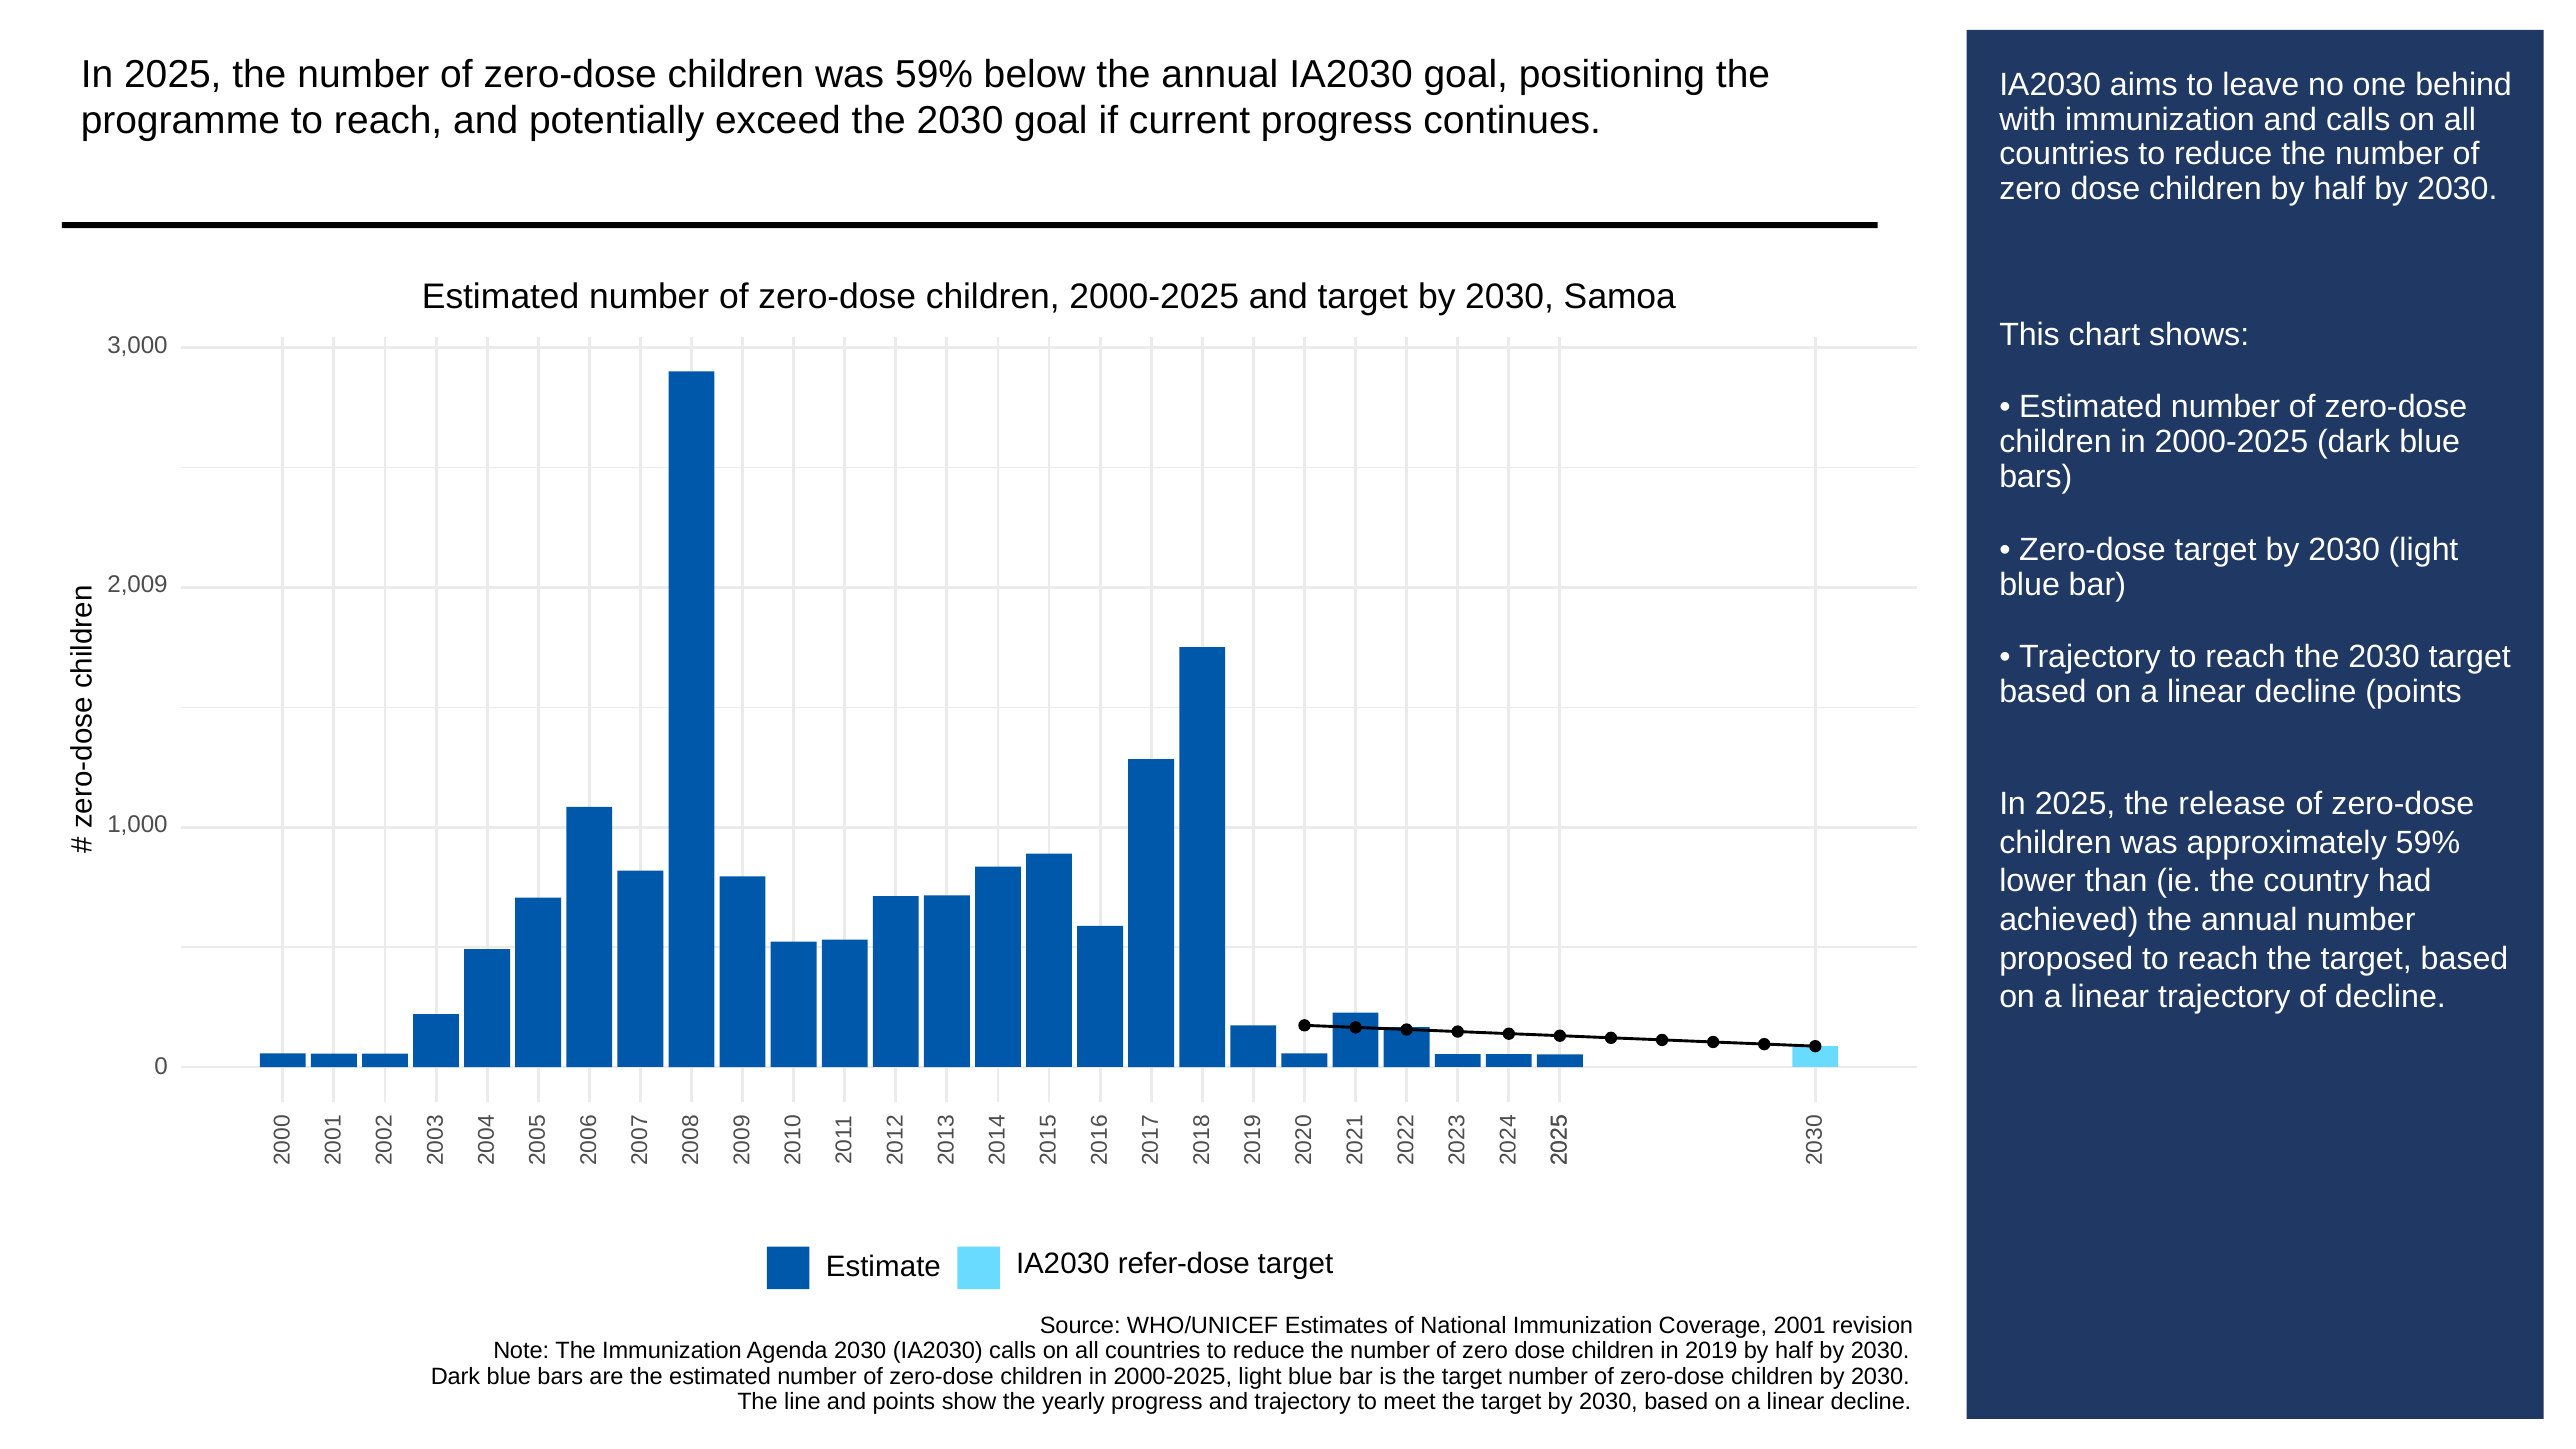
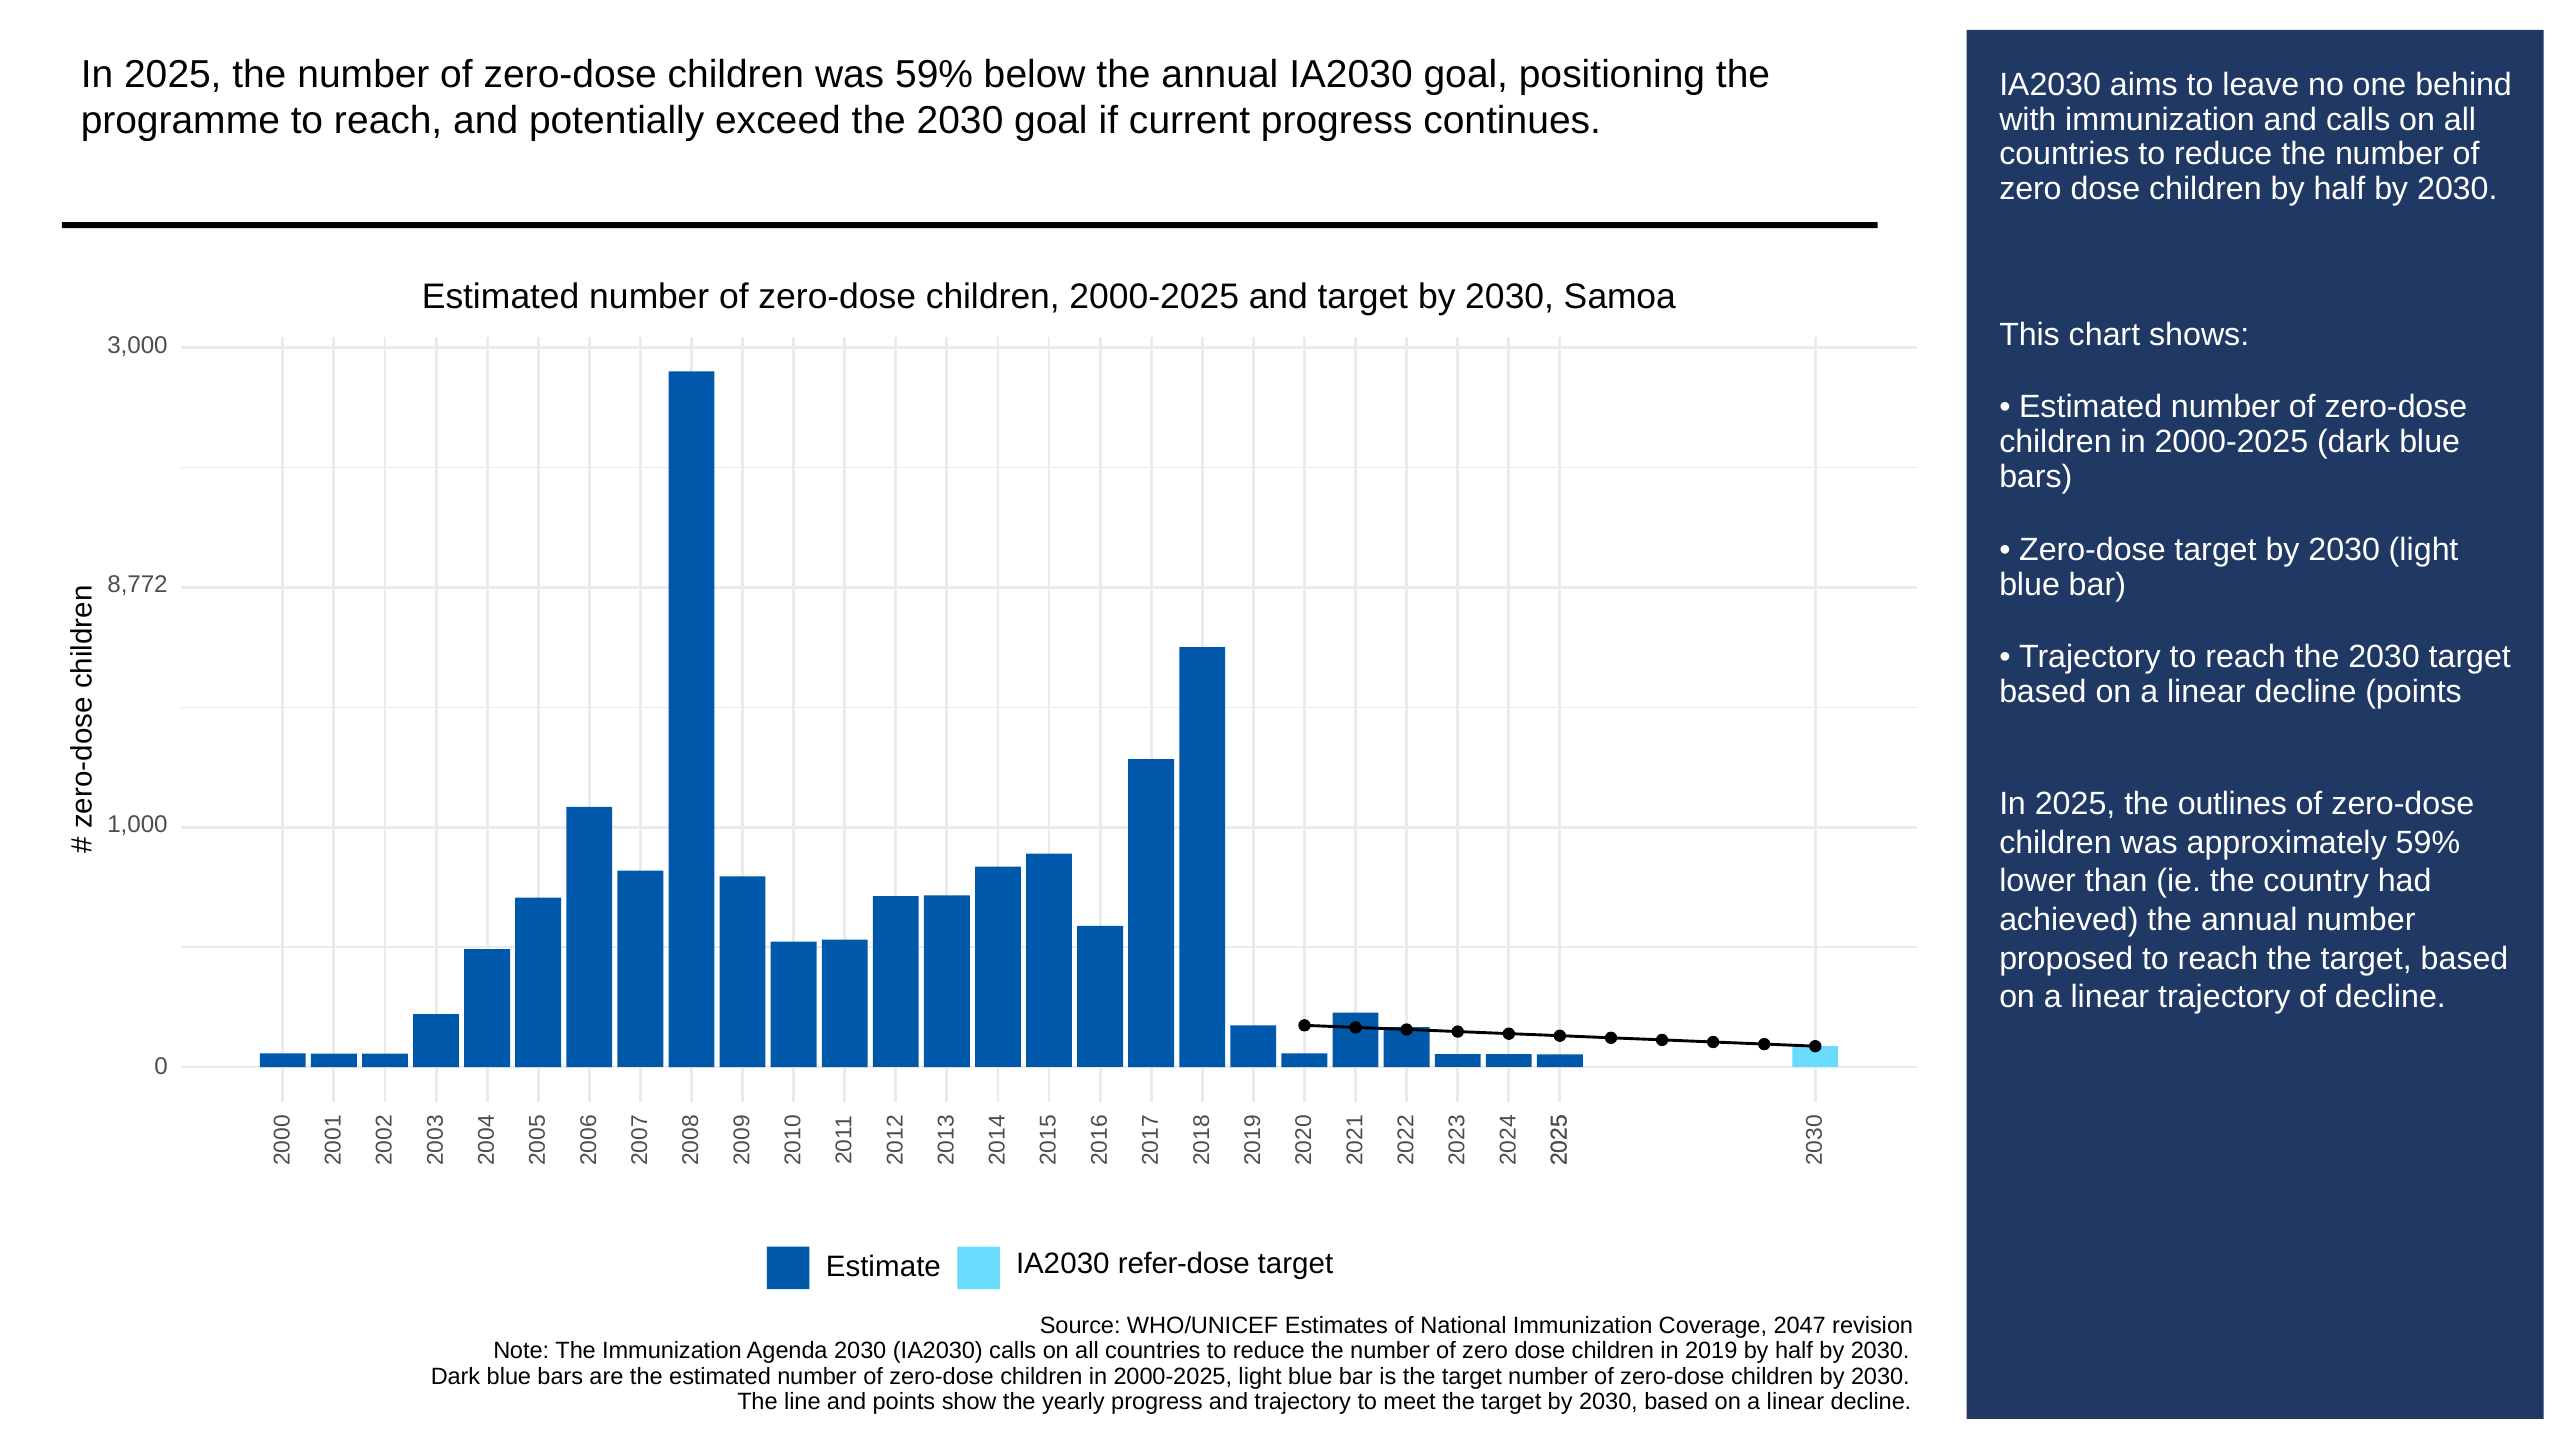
2,009: 2,009 -> 8,772
release: release -> outlines
2001: 2001 -> 2047
